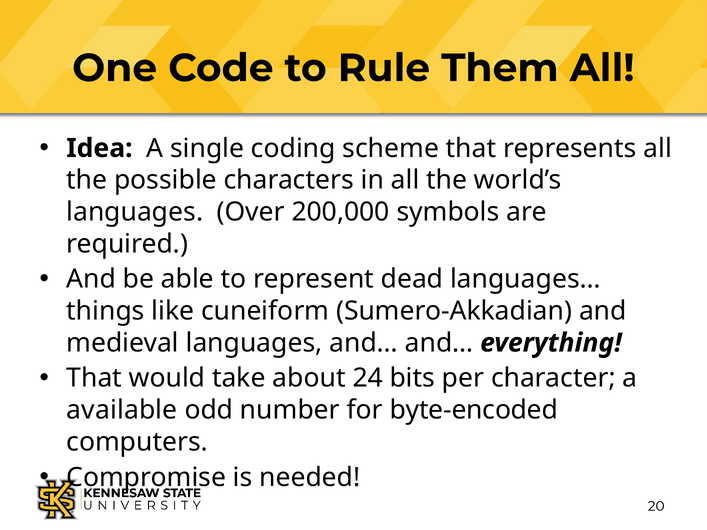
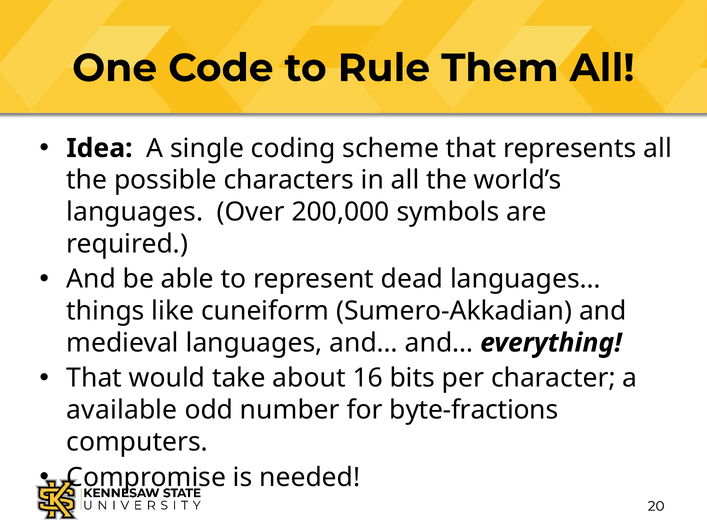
24: 24 -> 16
byte-encoded: byte-encoded -> byte-fractions
